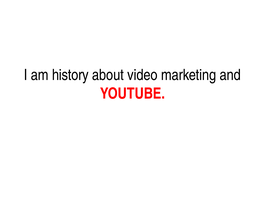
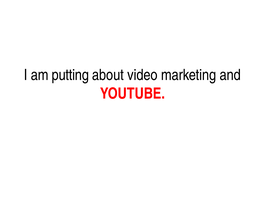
history: history -> putting
